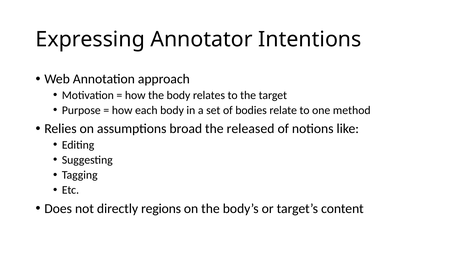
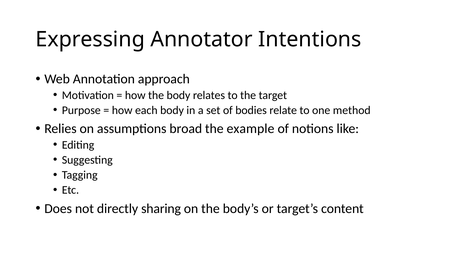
released: released -> example
regions: regions -> sharing
